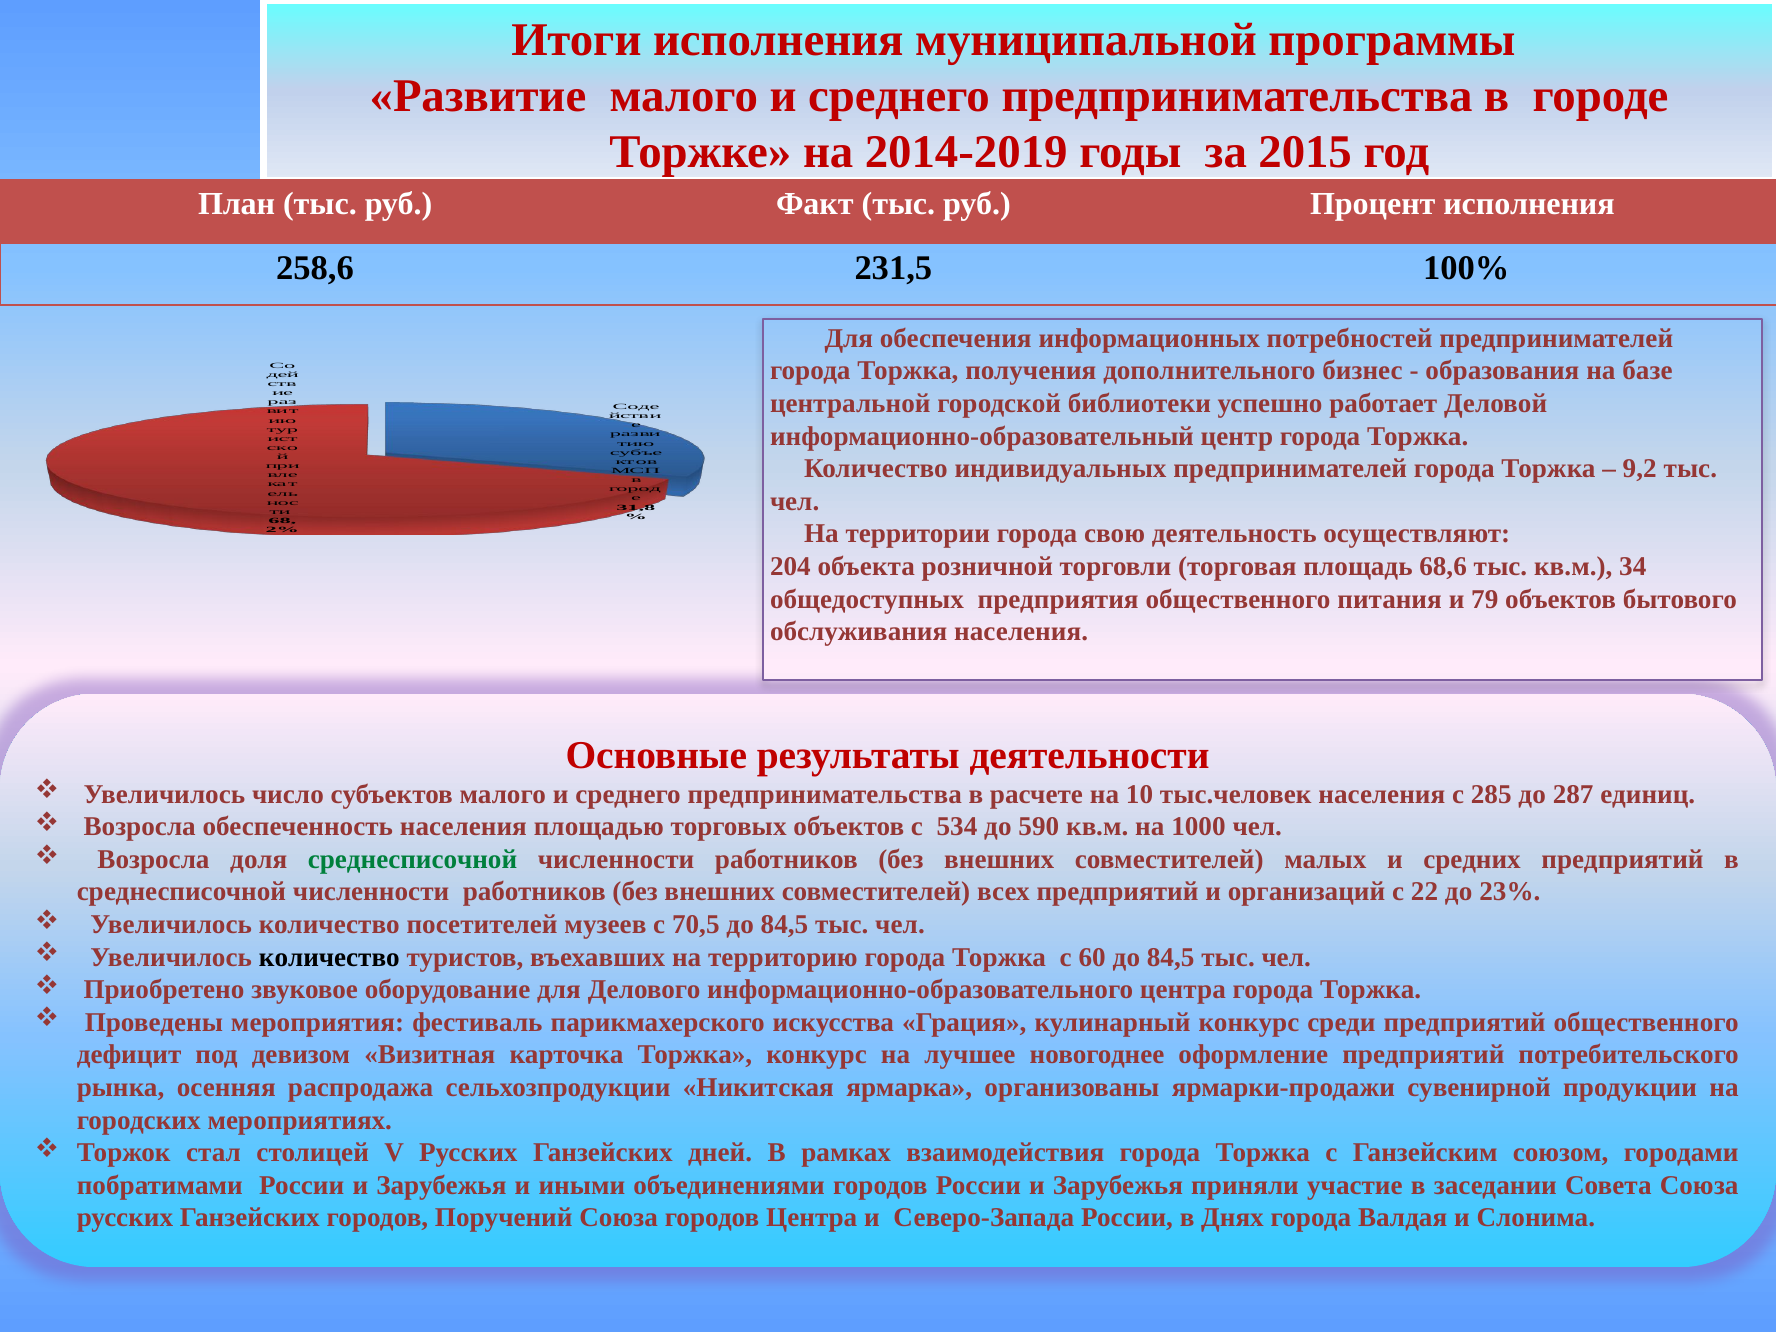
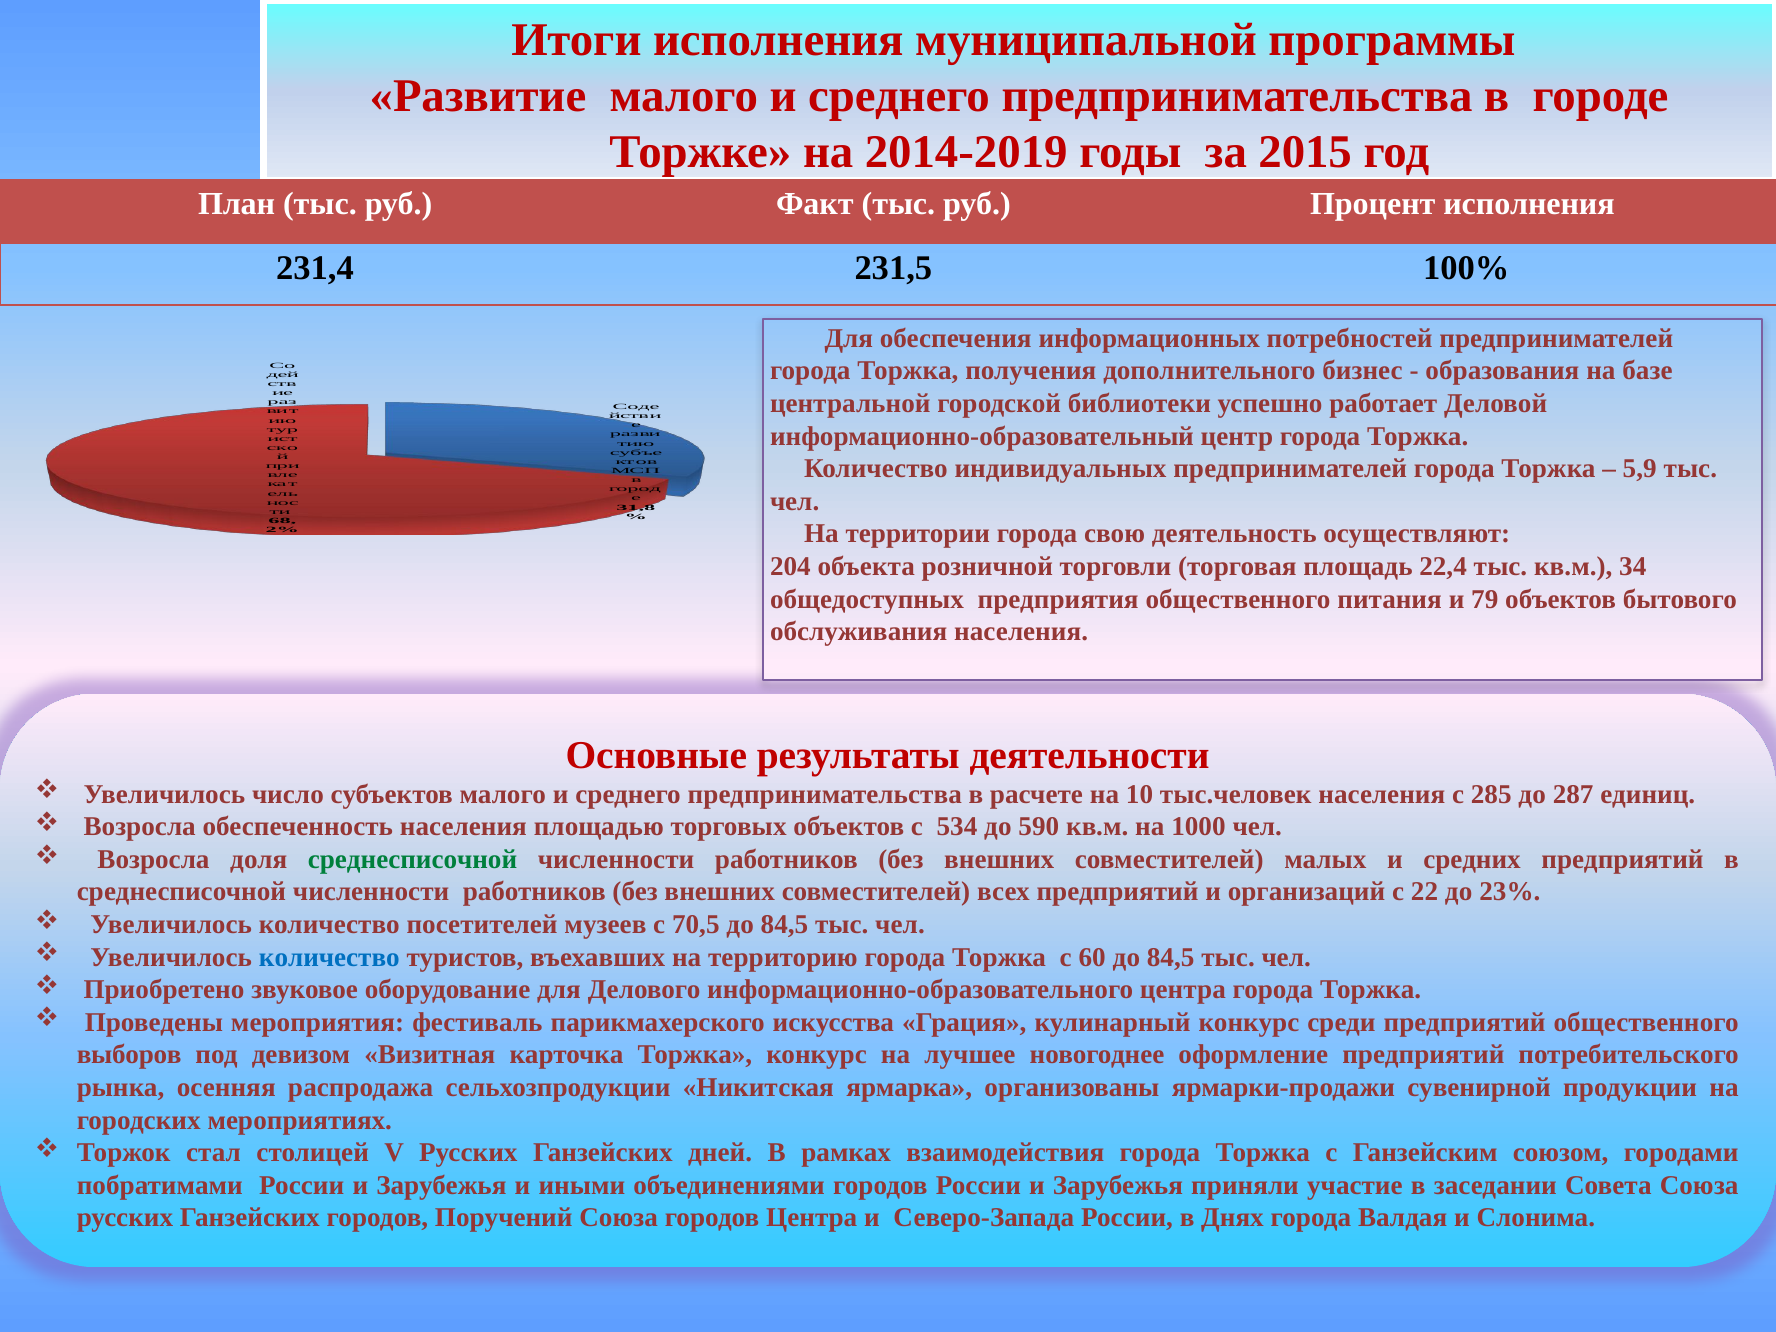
258,6: 258,6 -> 231,4
9,2: 9,2 -> 5,9
68,6: 68,6 -> 22,4
количество at (329, 957) colour: black -> blue
дефицит: дефицит -> выборов
